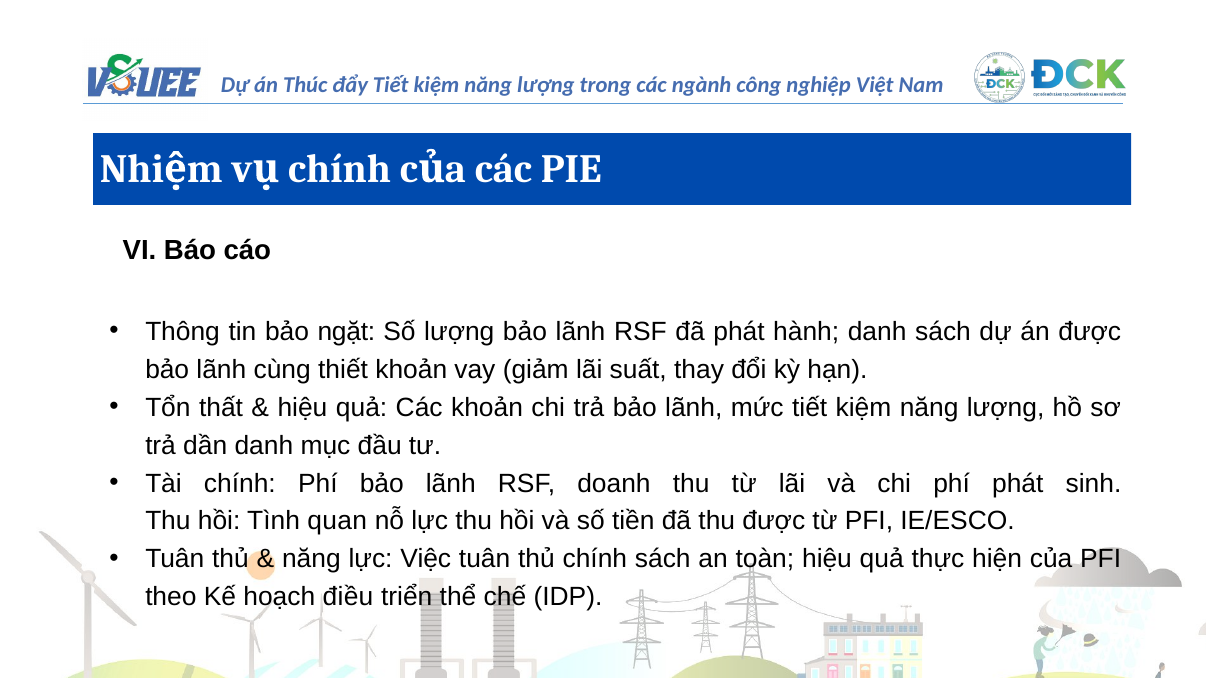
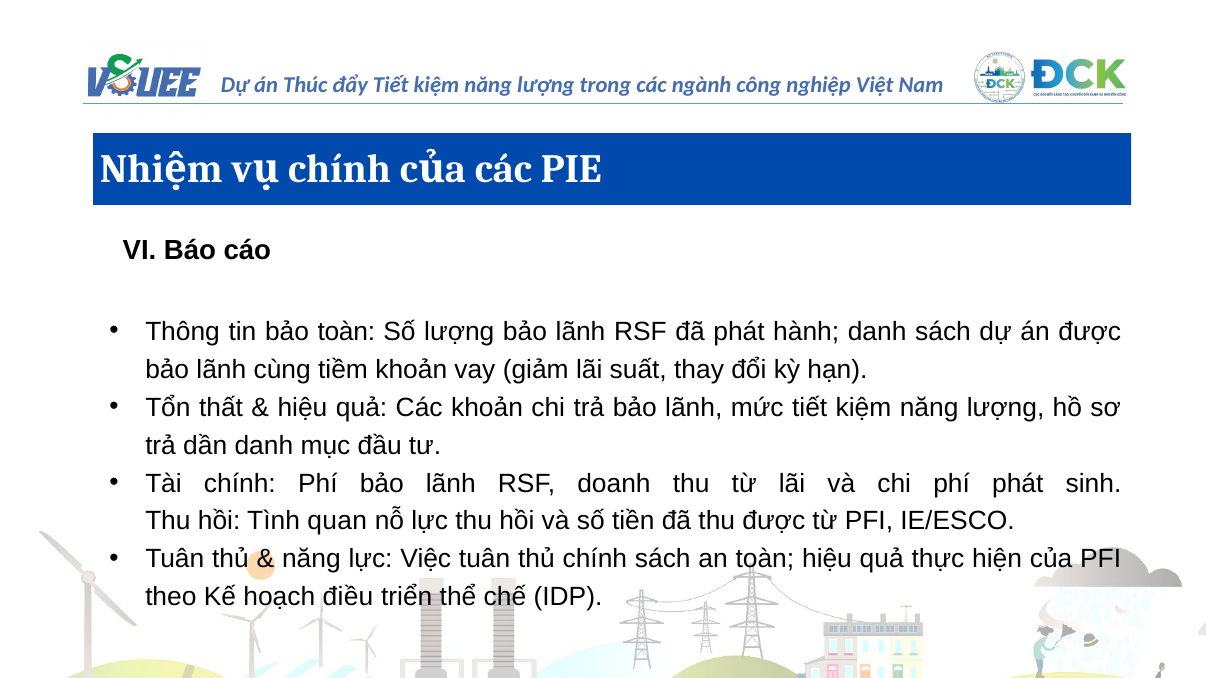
bảo ngặt: ngặt -> toàn
thiết: thiết -> tiềm
